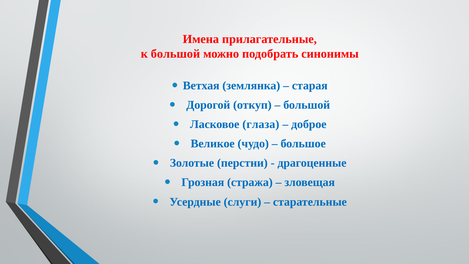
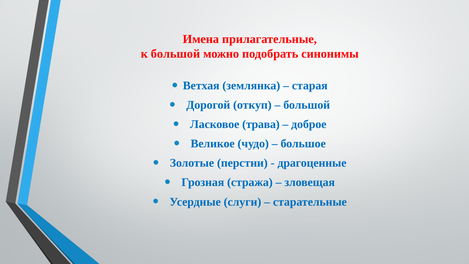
глаза: глаза -> трава
